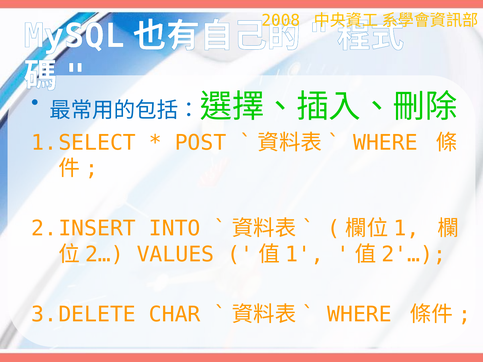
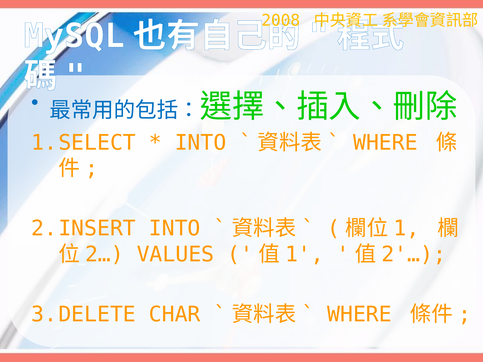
POST at (201, 143): POST -> INTO
